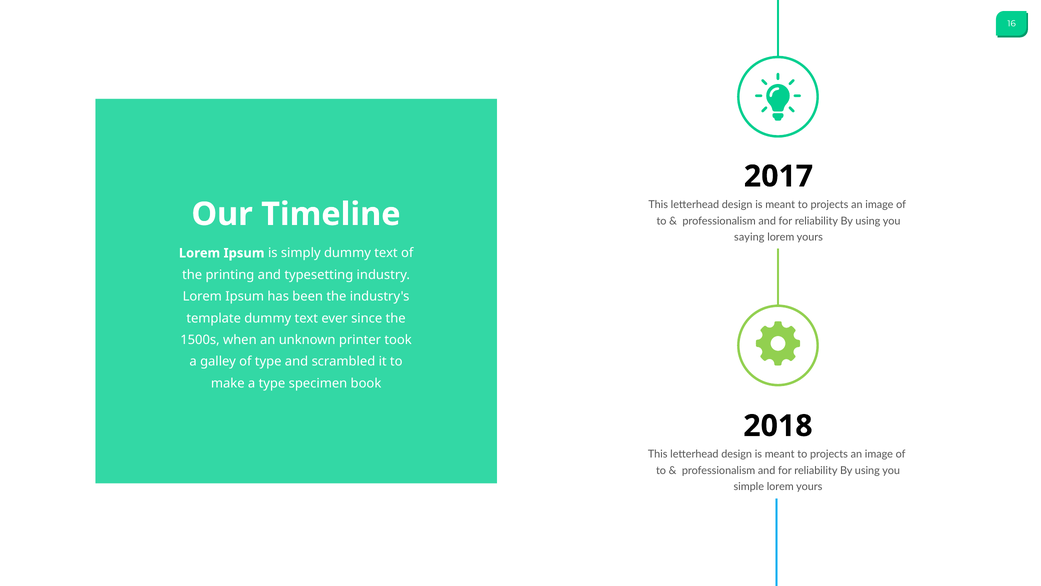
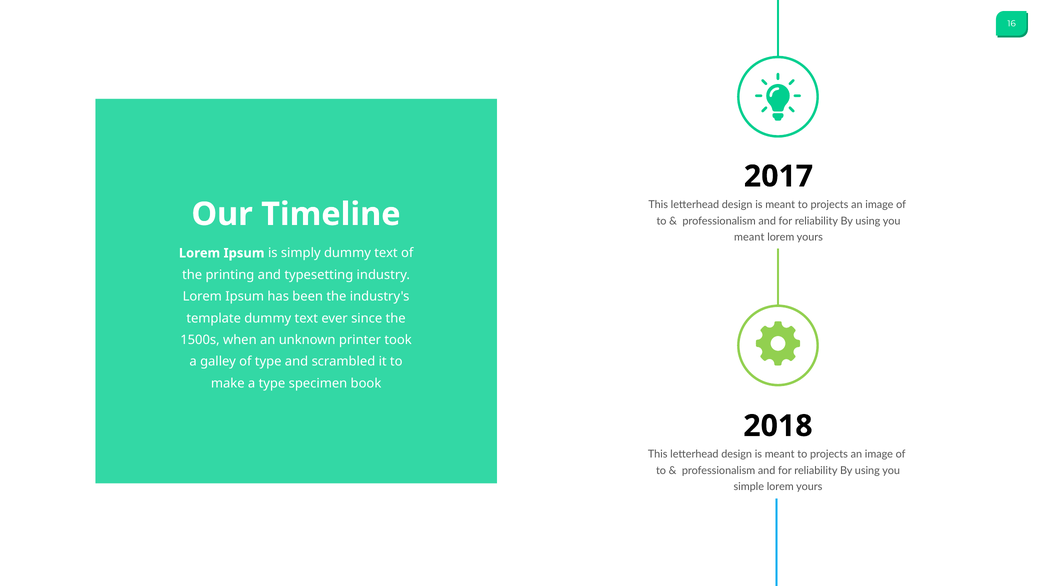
saying at (749, 237): saying -> meant
